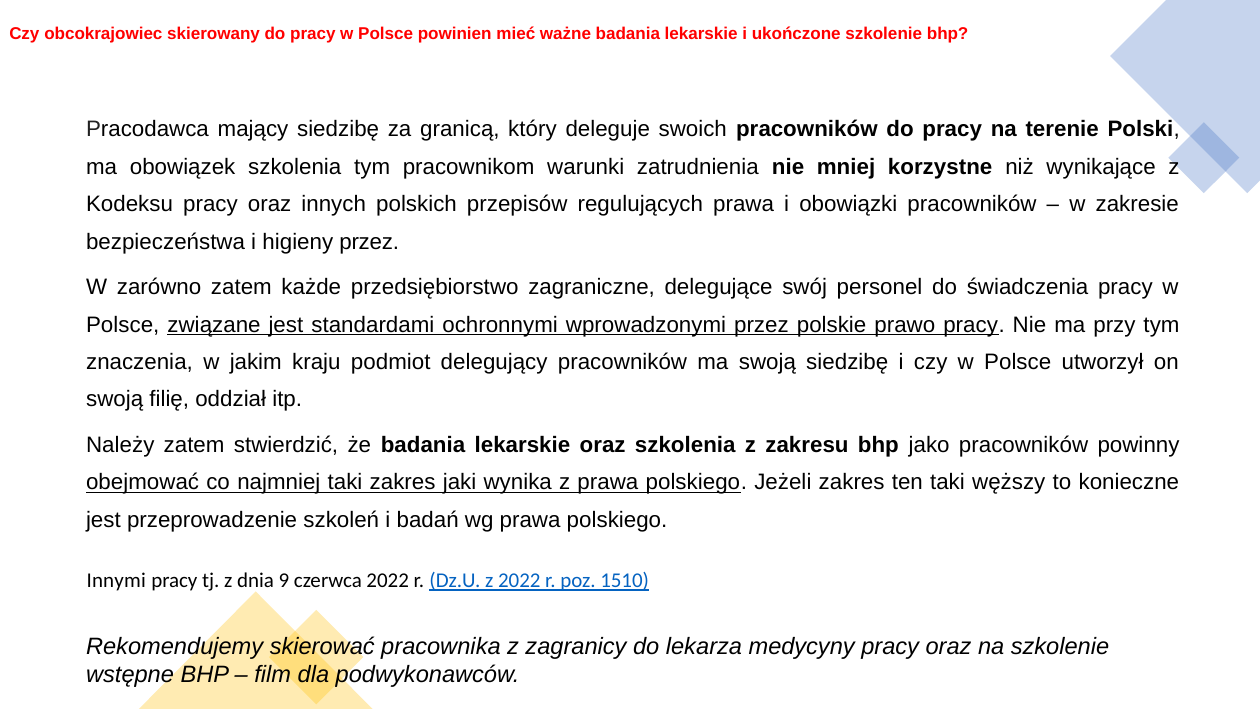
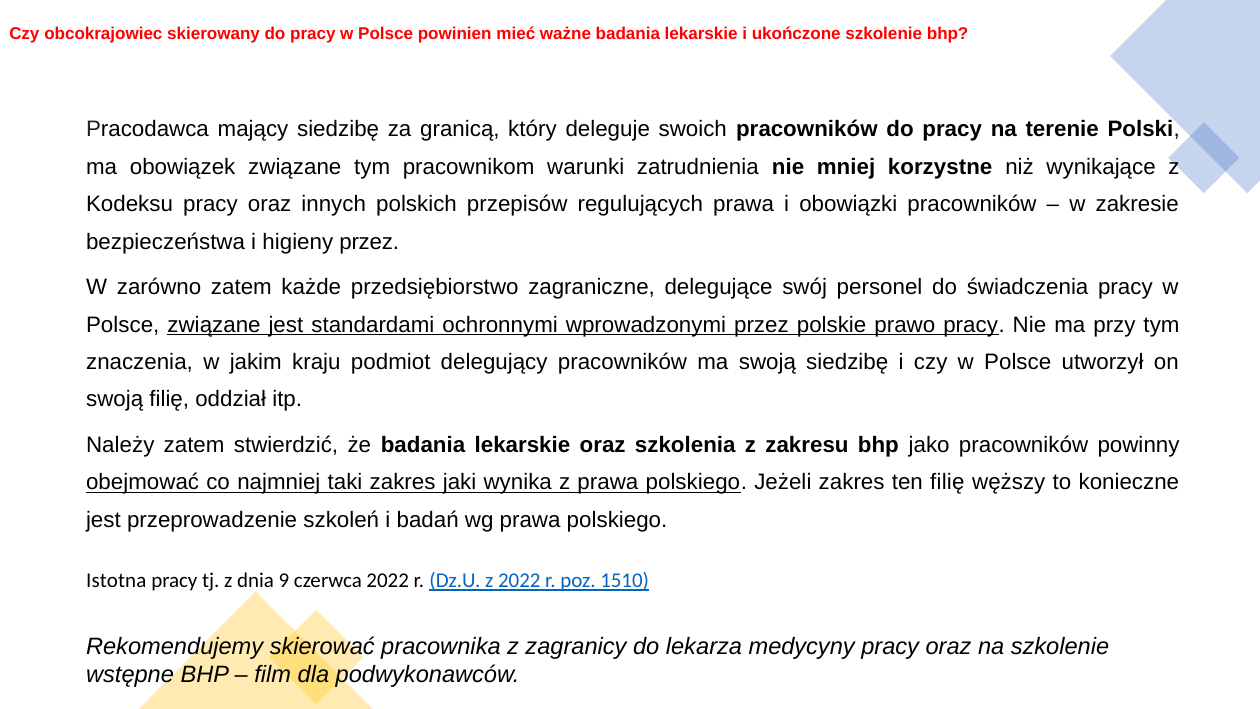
obowiązek szkolenia: szkolenia -> związane
ten taki: taki -> filię
Innymi: Innymi -> Istotna
